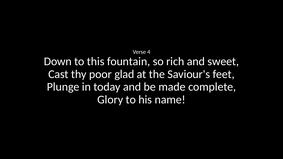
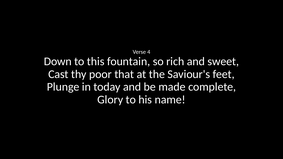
glad: glad -> that
